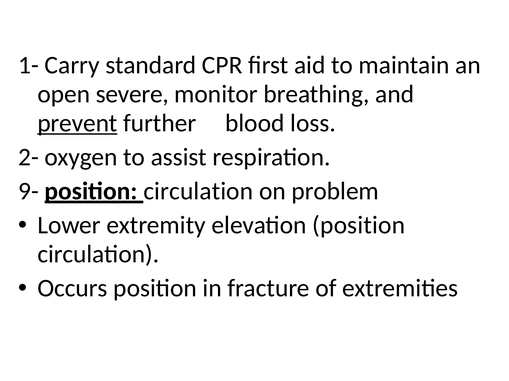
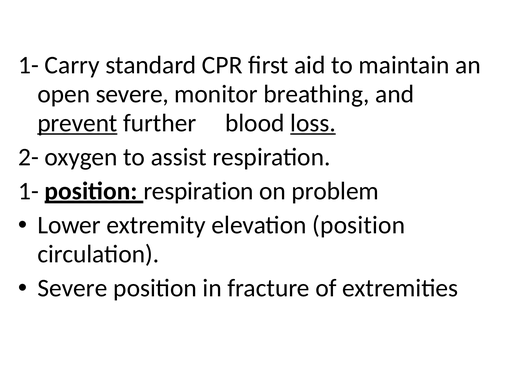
loss underline: none -> present
9- at (29, 192): 9- -> 1-
circulation at (198, 192): circulation -> respiration
Occurs at (72, 289): Occurs -> Severe
